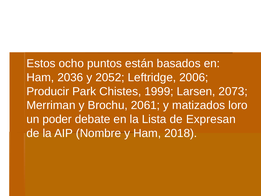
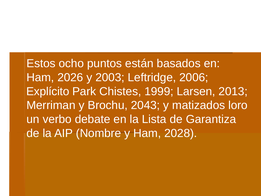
2036: 2036 -> 2026
2052: 2052 -> 2003
Producir: Producir -> Explícito
2073: 2073 -> 2013
2061: 2061 -> 2043
poder: poder -> verbo
Expresan: Expresan -> Garantiza
2018: 2018 -> 2028
